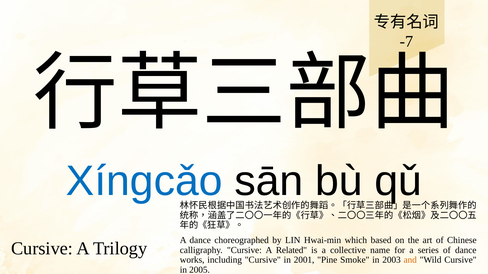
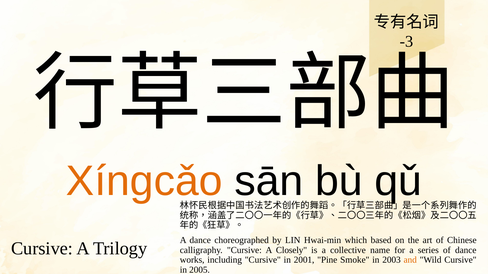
-7: -7 -> -3
Xíngcǎo colour: blue -> orange
Related: Related -> Closely
